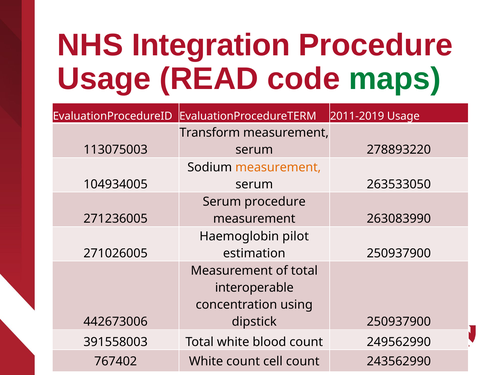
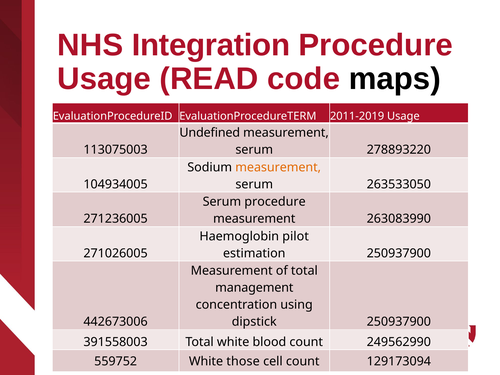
maps colour: green -> black
Transform: Transform -> Undefined
interoperable: interoperable -> management
767402: 767402 -> 559752
White count: count -> those
243562990: 243562990 -> 129173094
